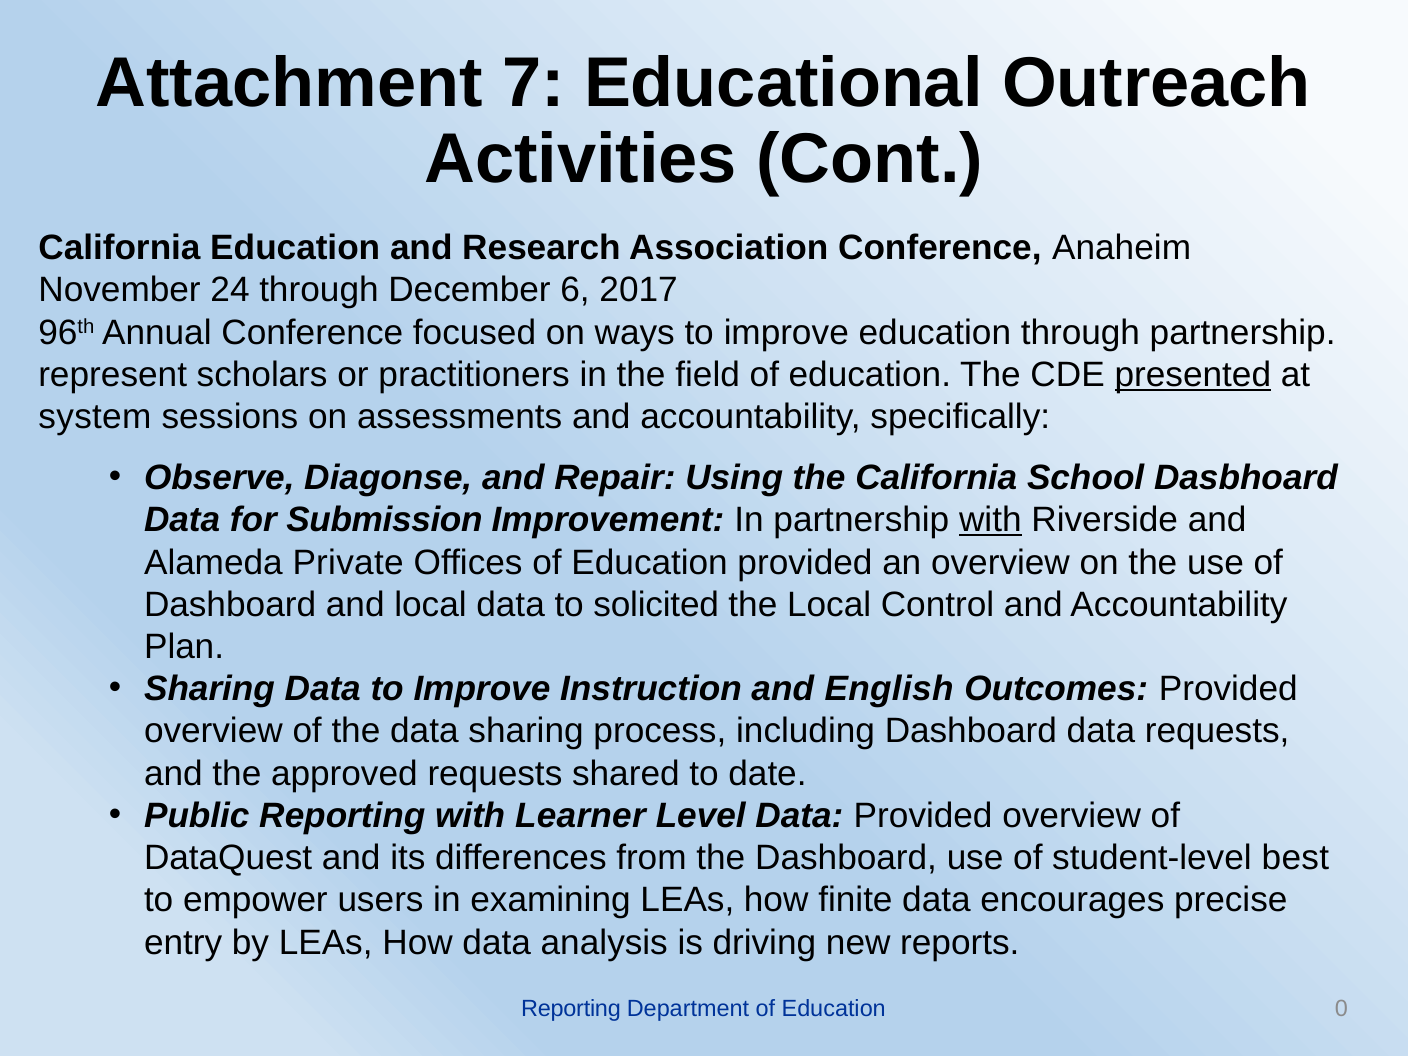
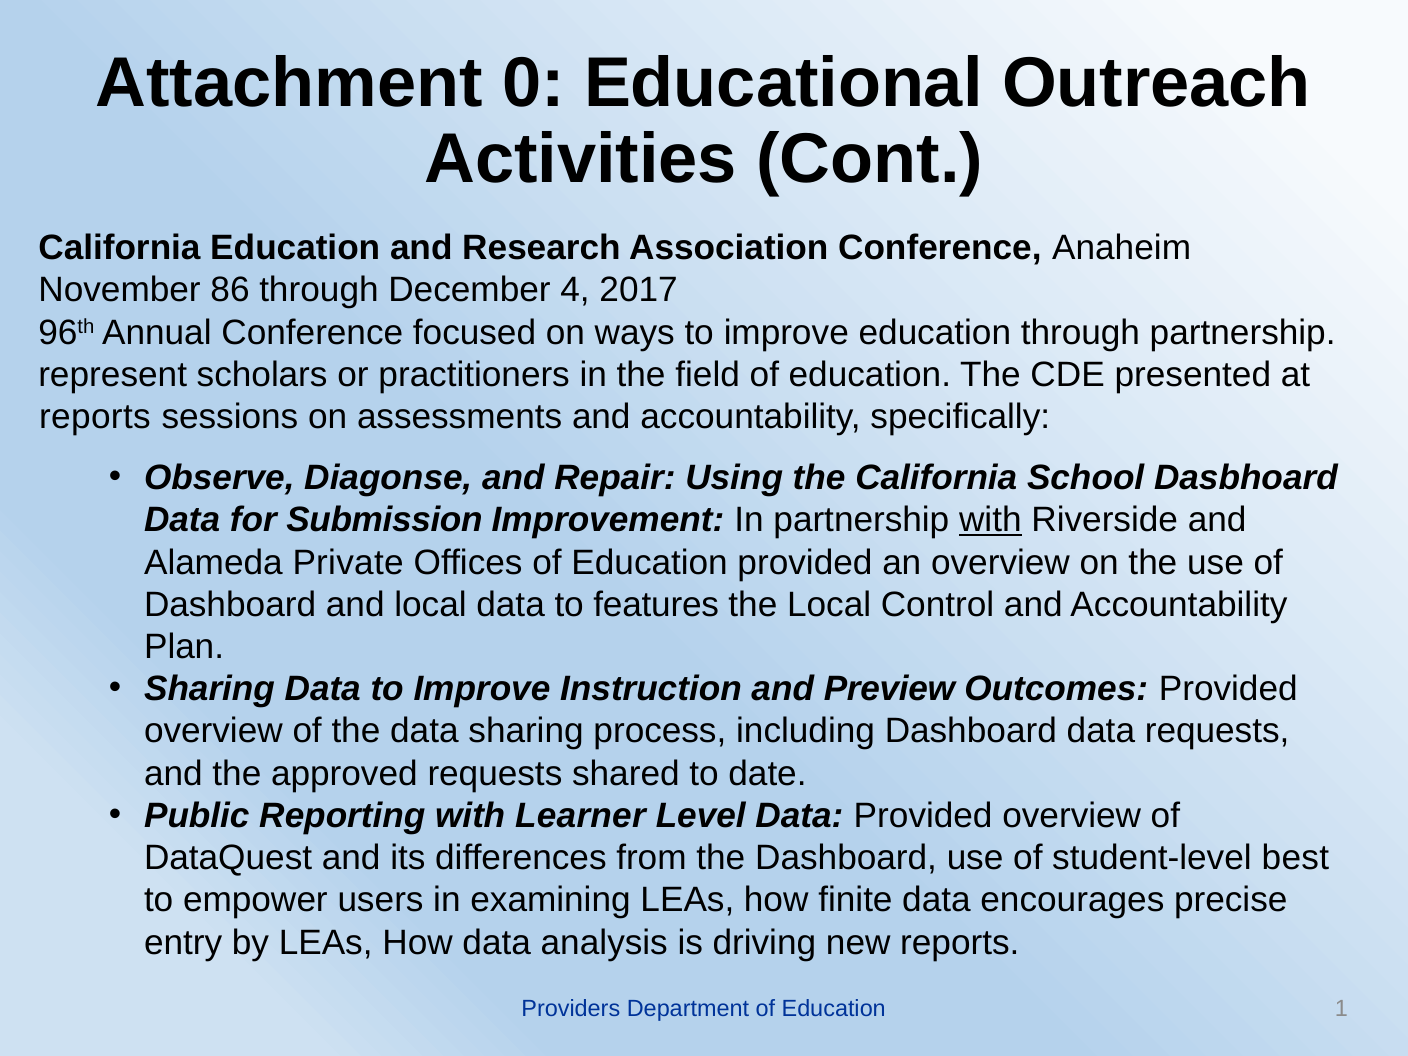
7: 7 -> 0
24: 24 -> 86
6: 6 -> 4
presented underline: present -> none
system at (95, 417): system -> reports
solicited: solicited -> features
English: English -> Preview
Reporting at (571, 1008): Reporting -> Providers
0: 0 -> 1
